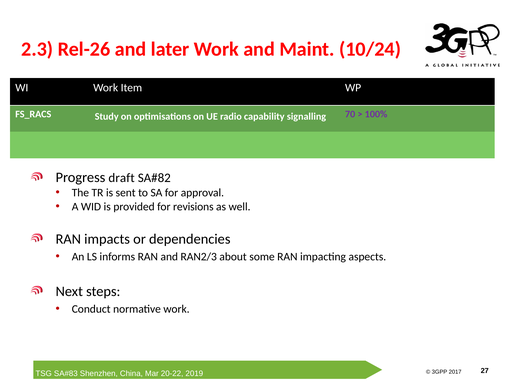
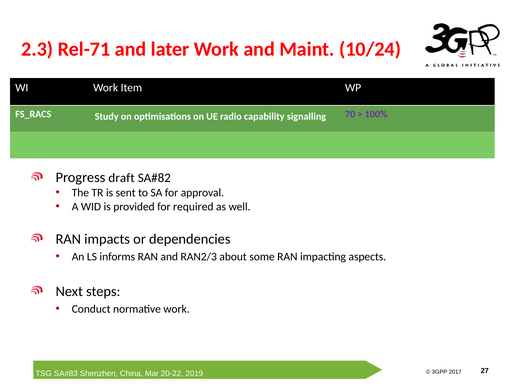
Rel-26: Rel-26 -> Rel-71
revisions: revisions -> required
